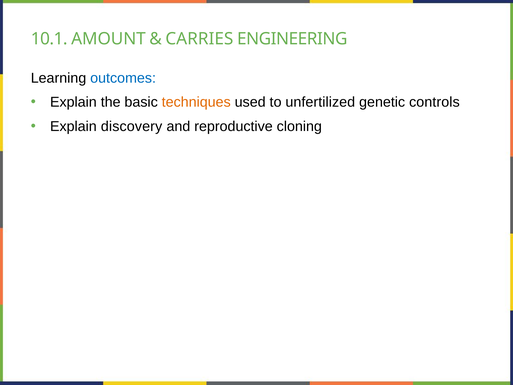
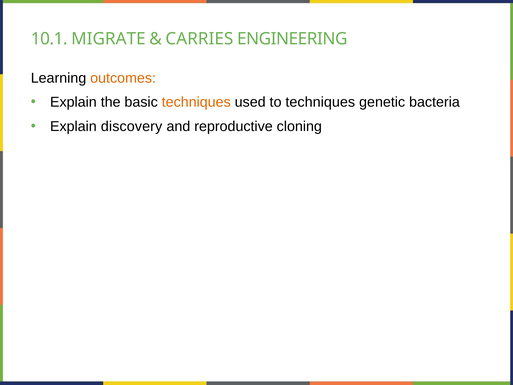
AMOUNT: AMOUNT -> MIGRATE
outcomes colour: blue -> orange
to unfertilized: unfertilized -> techniques
controls: controls -> bacteria
